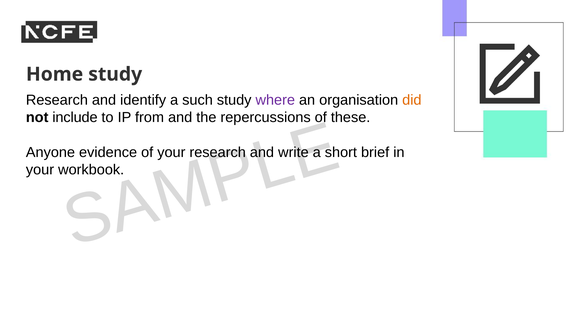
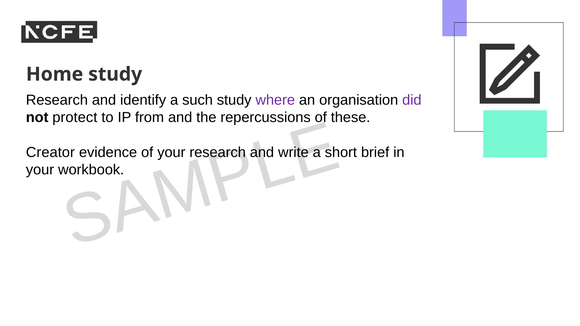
did colour: orange -> purple
include: include -> protect
Anyone: Anyone -> Creator
